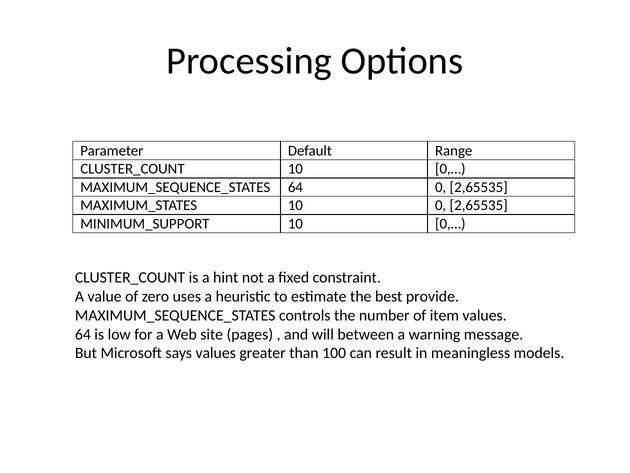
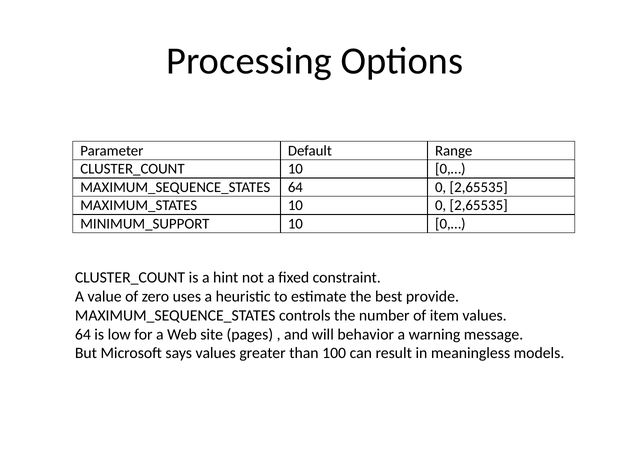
between: between -> behavior
